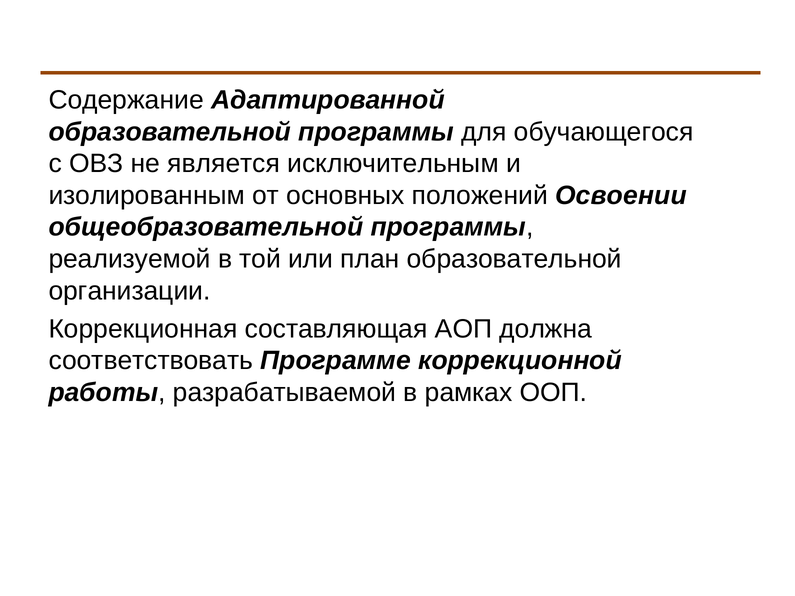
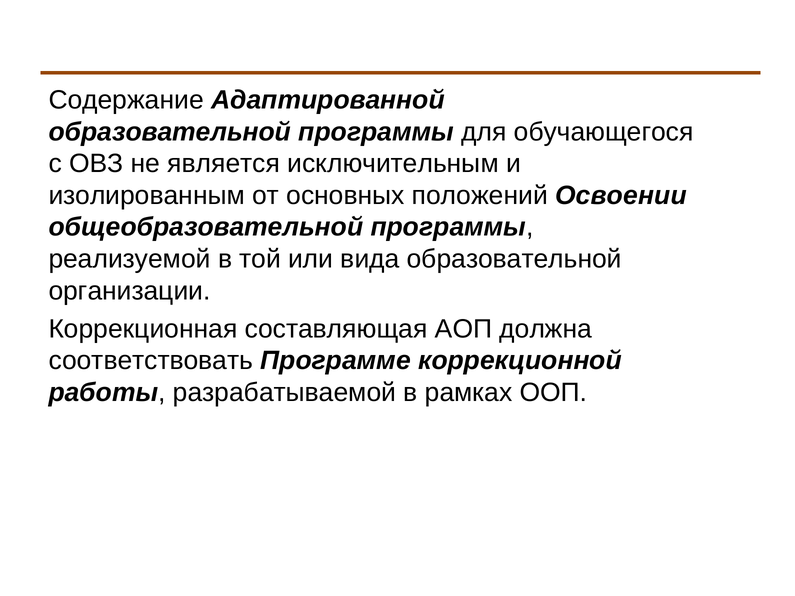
план: план -> вида
